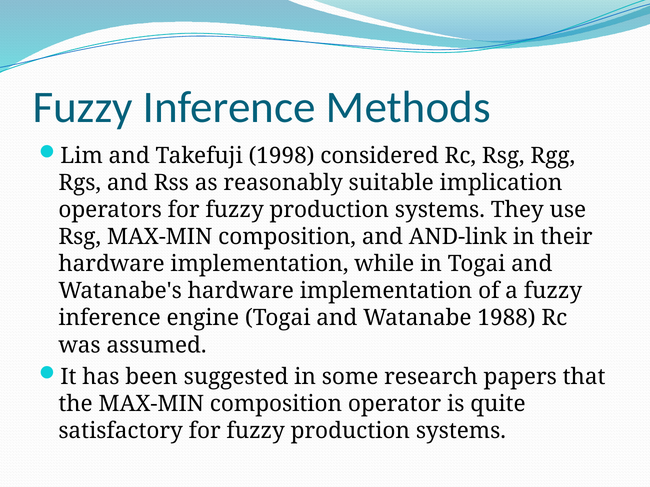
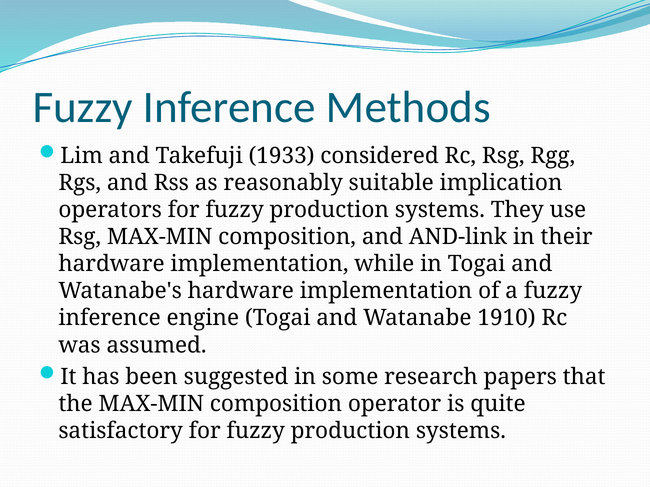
1998: 1998 -> 1933
1988: 1988 -> 1910
